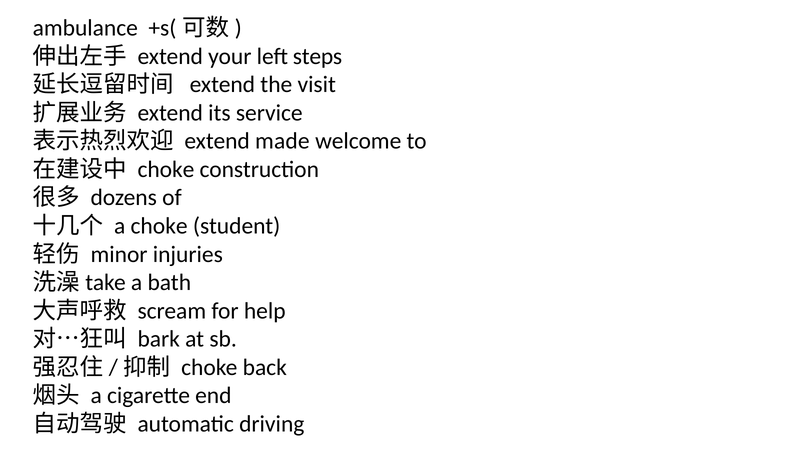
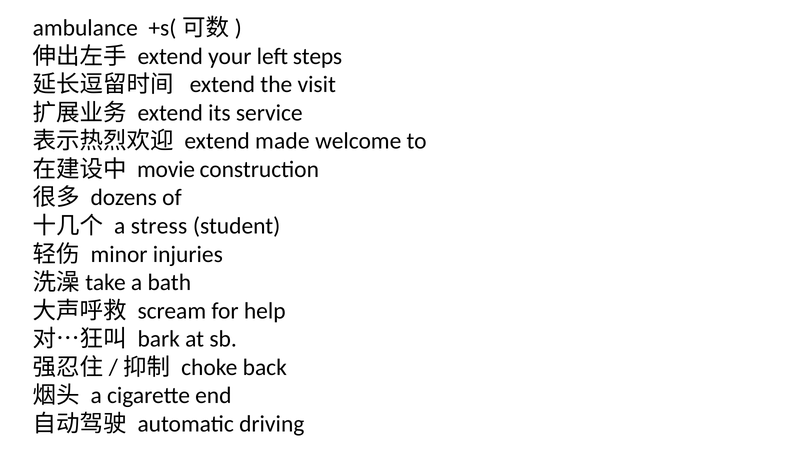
choke at (166, 169): choke -> movie
a choke: choke -> stress
